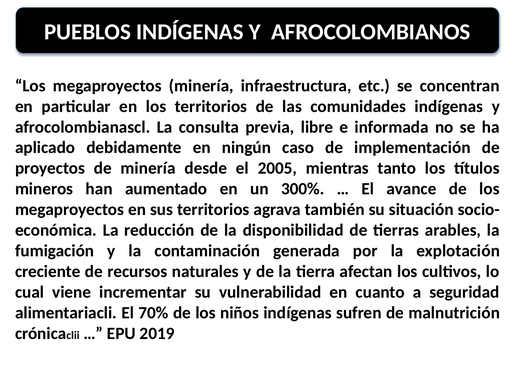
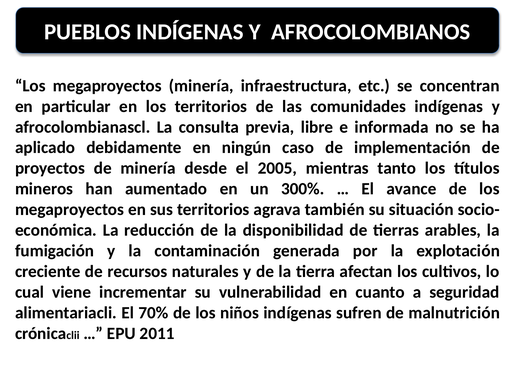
2019: 2019 -> 2011
